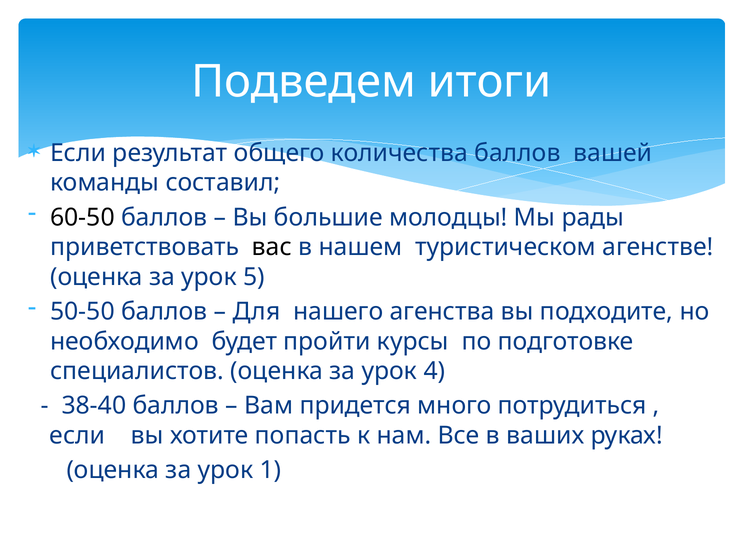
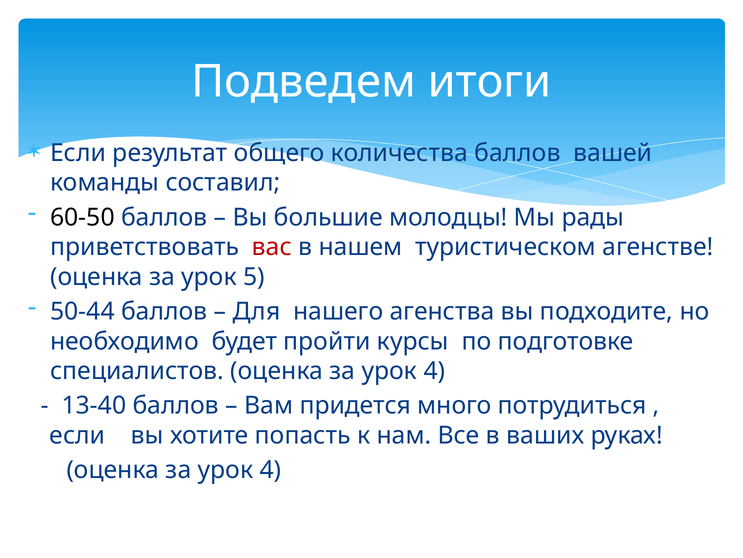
вас colour: black -> red
50-50: 50-50 -> 50-44
38-40: 38-40 -> 13-40
1 at (270, 470): 1 -> 4
